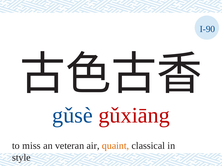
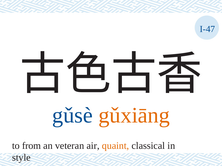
I-90: I-90 -> I-47
gǔxiāng colour: red -> orange
miss: miss -> from
